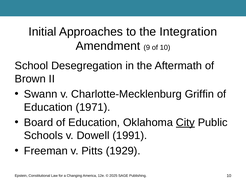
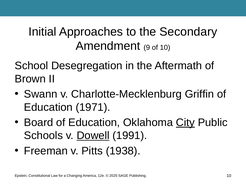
Integration: Integration -> Secondary
Dowell underline: none -> present
1929: 1929 -> 1938
